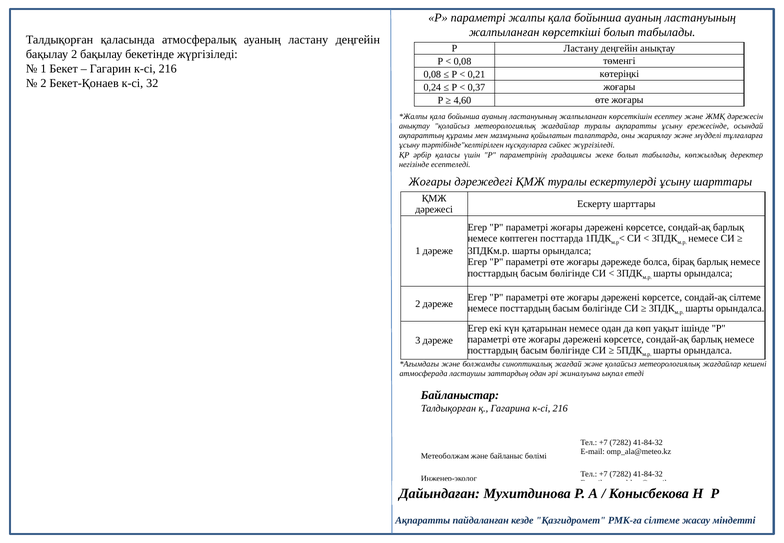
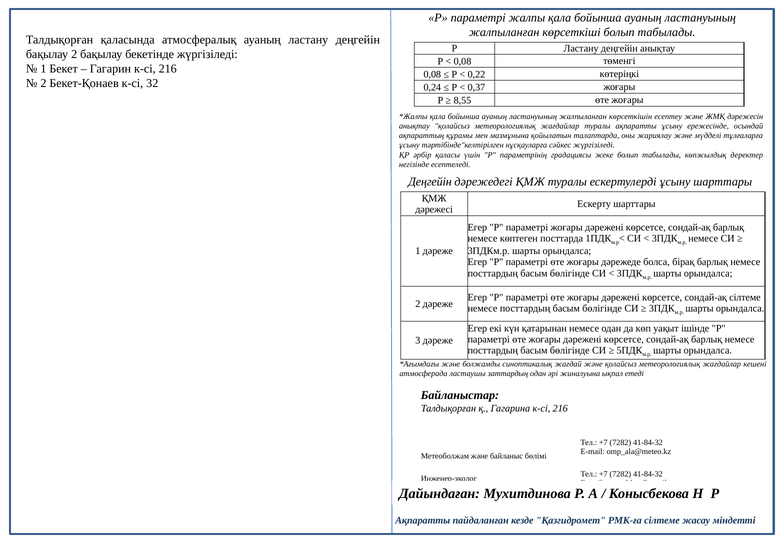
0,21: 0,21 -> 0,22
4,60: 4,60 -> 8,55
Жоғары at (430, 181): Жоғары -> Деңгейін
